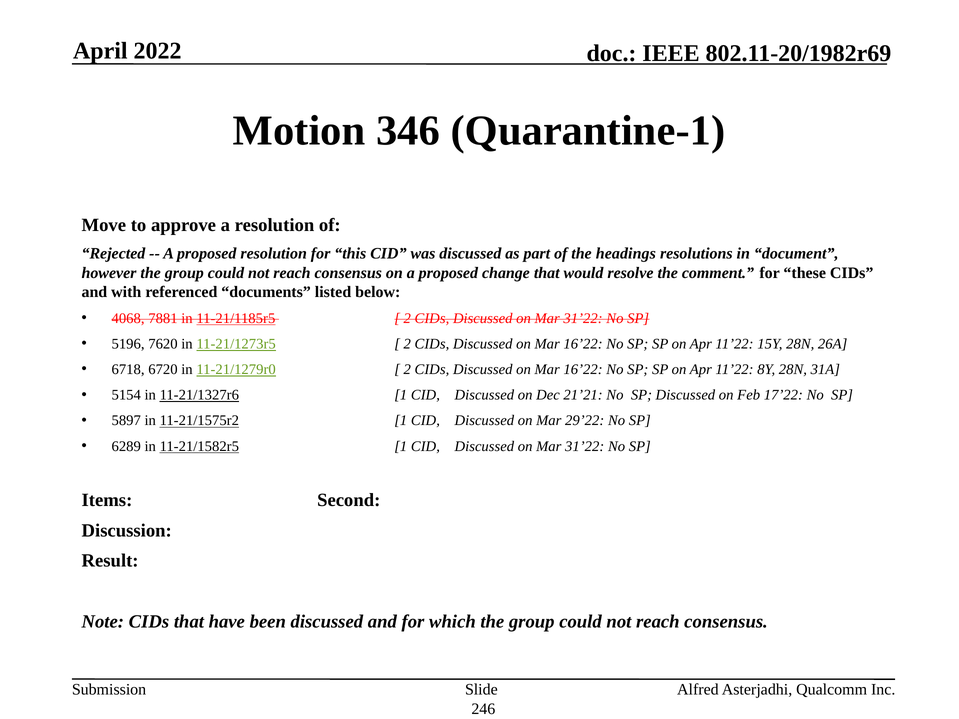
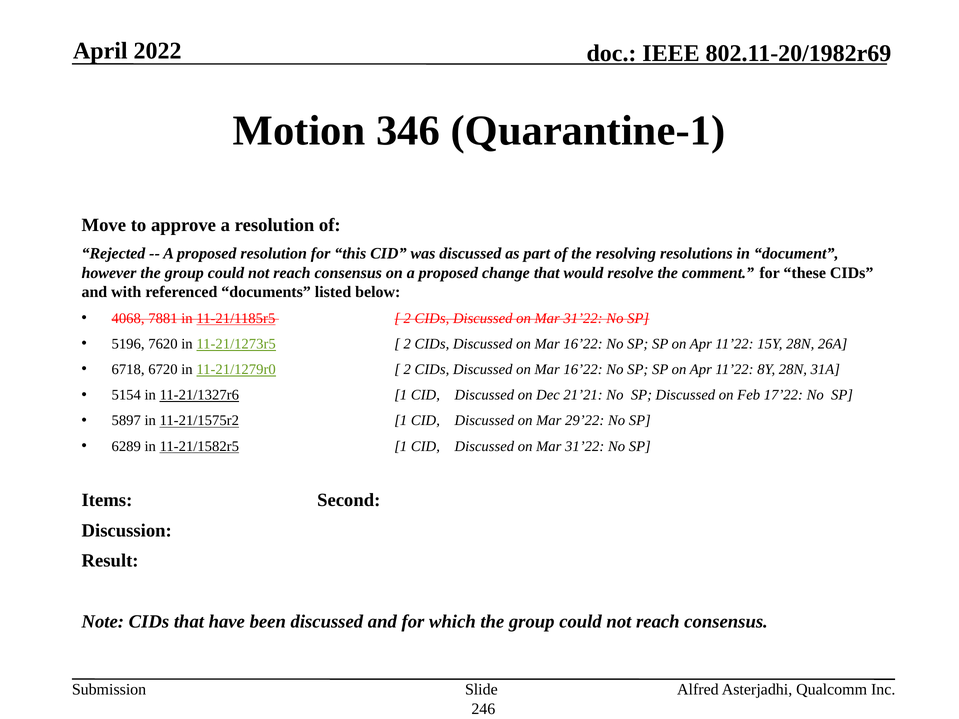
headings: headings -> resolving
